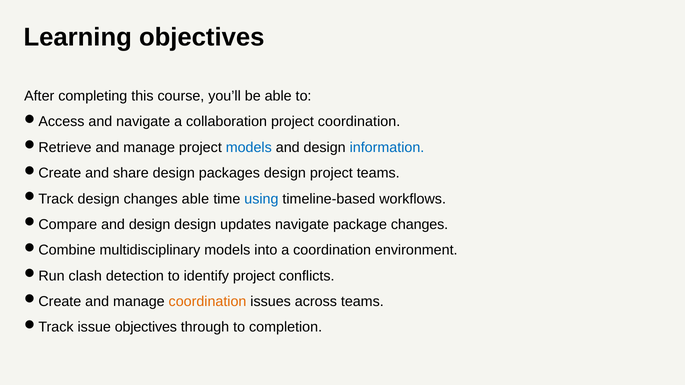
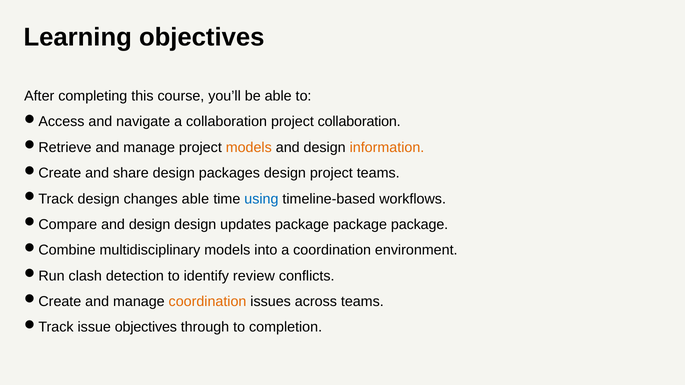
project coordination: coordination -> collaboration
models at (249, 148) colour: blue -> orange
information colour: blue -> orange
updates navigate: navigate -> package
changes at (420, 225): changes -> package
identify project: project -> review
